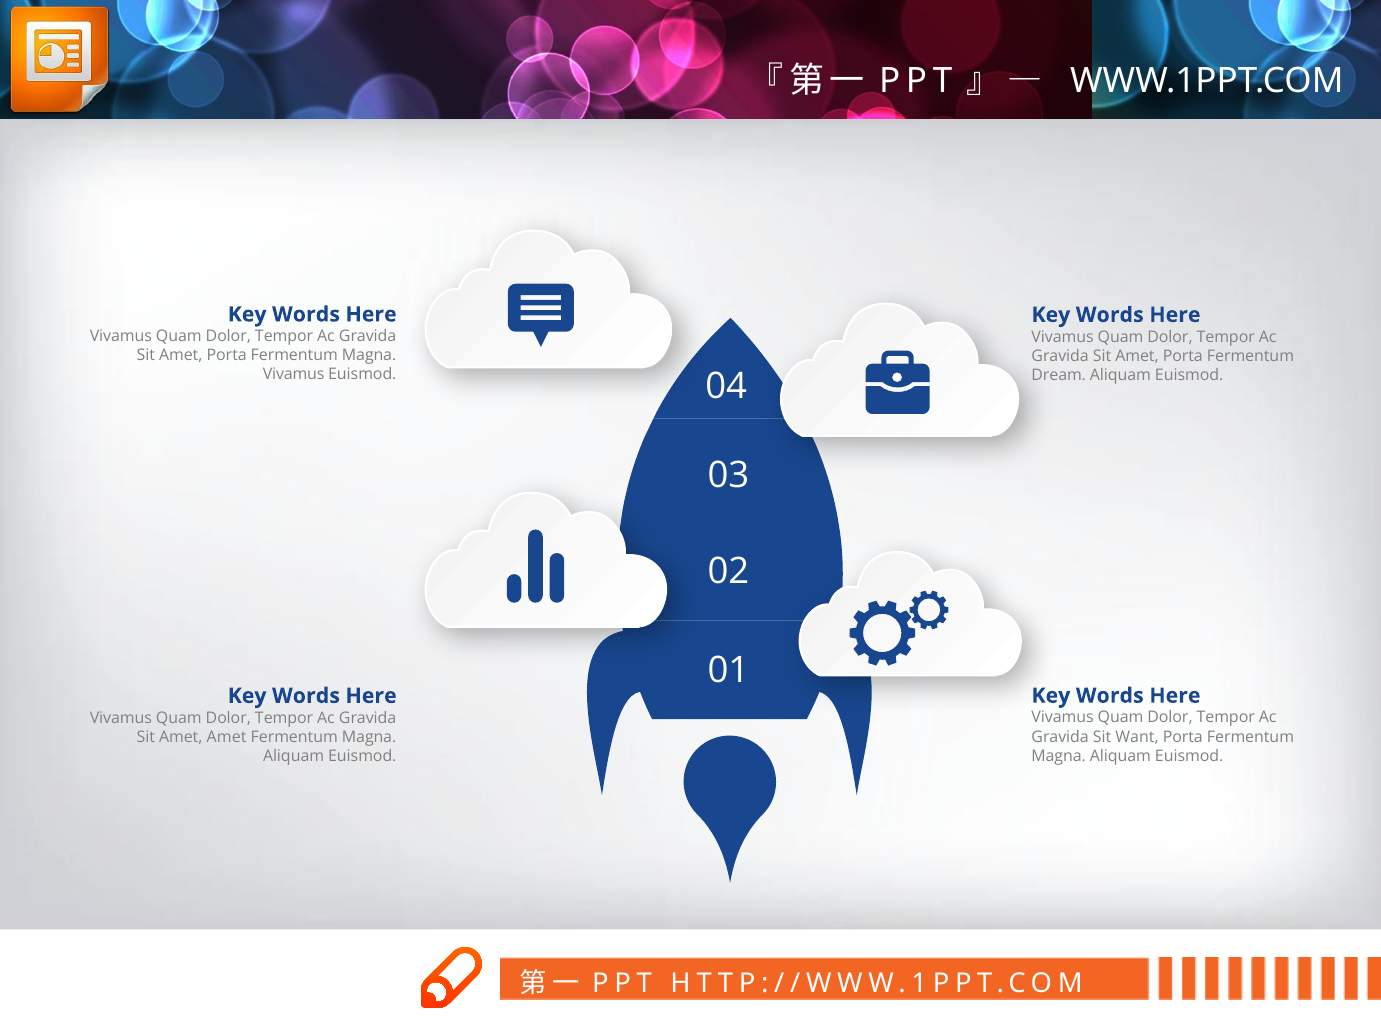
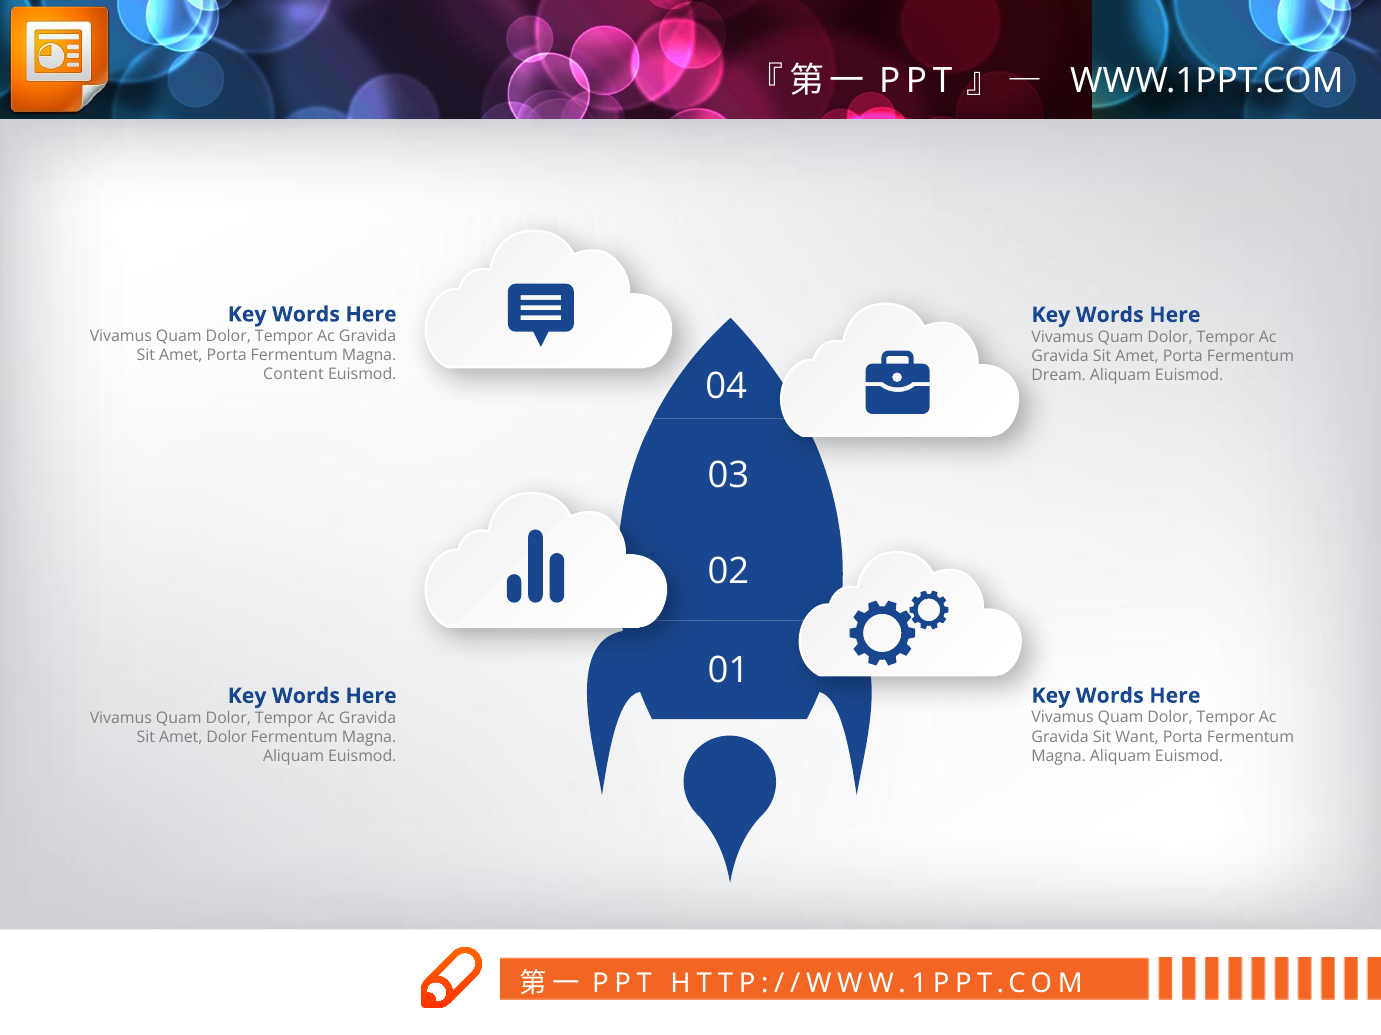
Vivamus at (294, 375): Vivamus -> Content
Amet Amet: Amet -> Dolor
